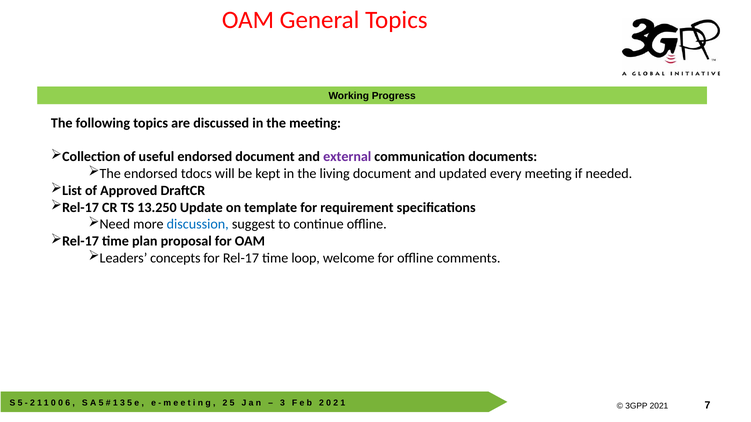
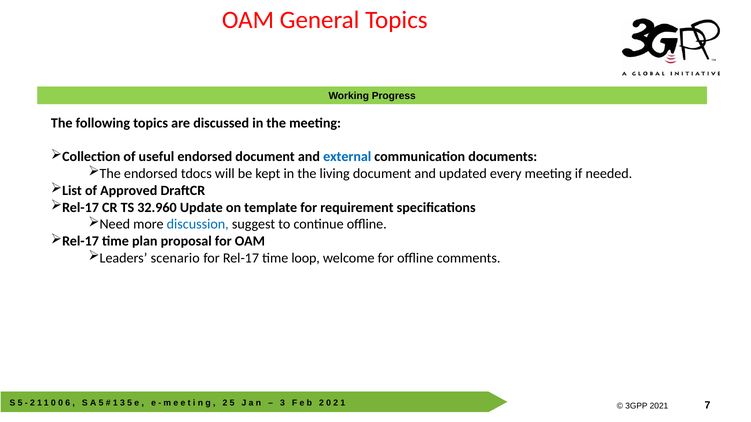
external colour: purple -> blue
13.250: 13.250 -> 32.960
concepts: concepts -> scenario
